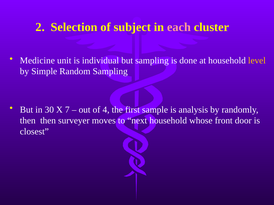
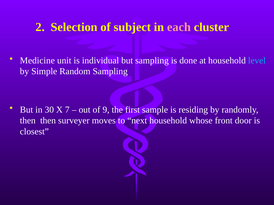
level colour: yellow -> light blue
4: 4 -> 9
analysis: analysis -> residing
